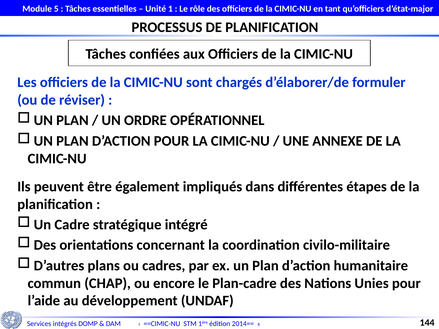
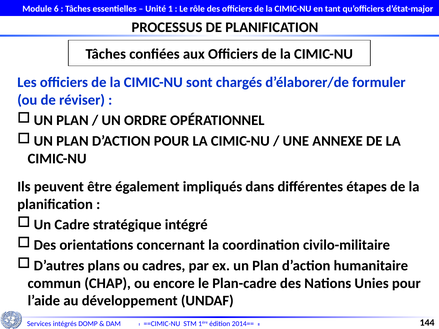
5: 5 -> 6
